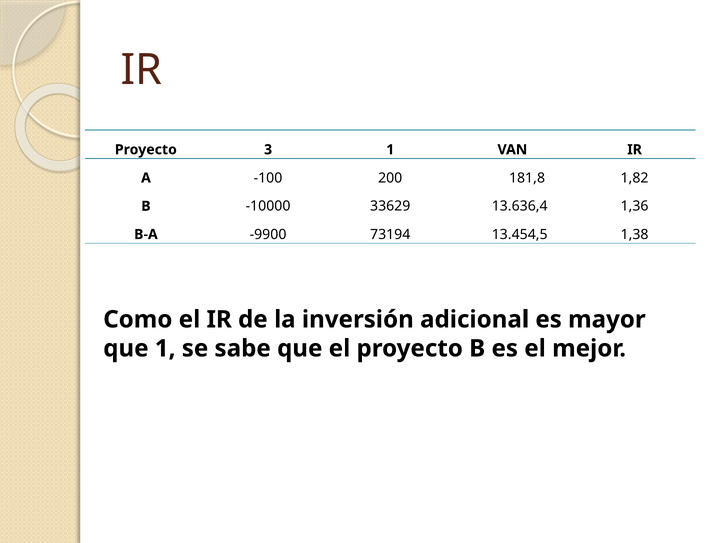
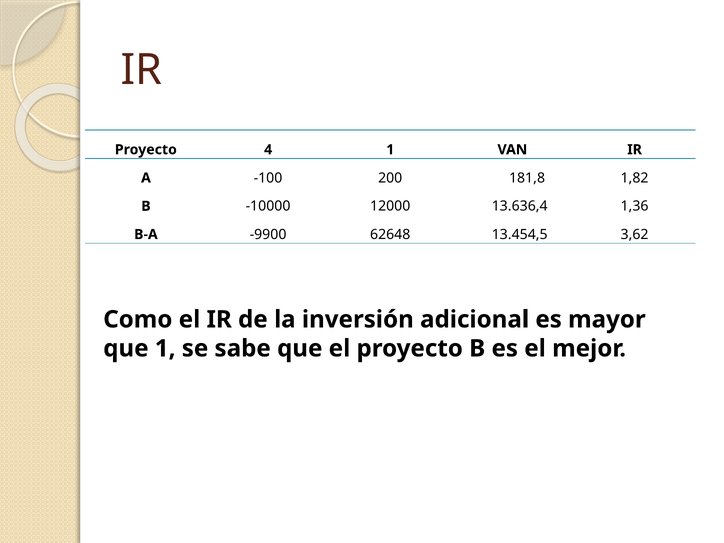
3: 3 -> 4
33629: 33629 -> 12000
73194: 73194 -> 62648
1,38: 1,38 -> 3,62
